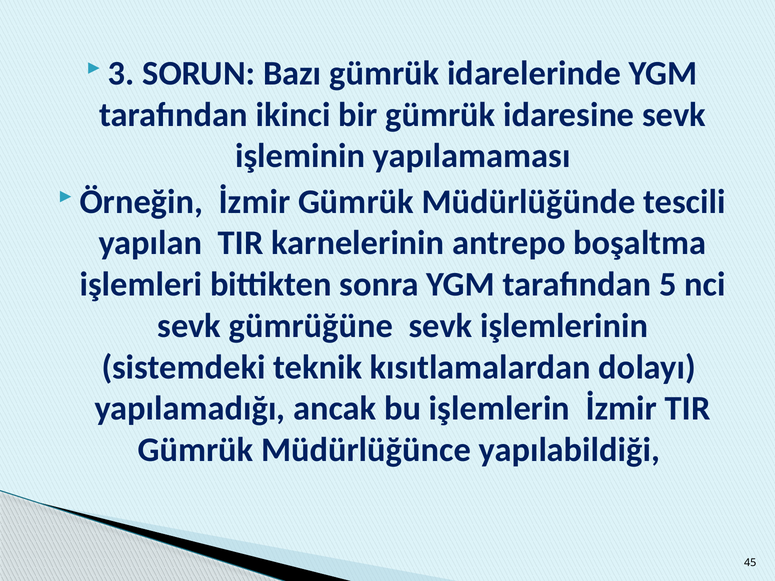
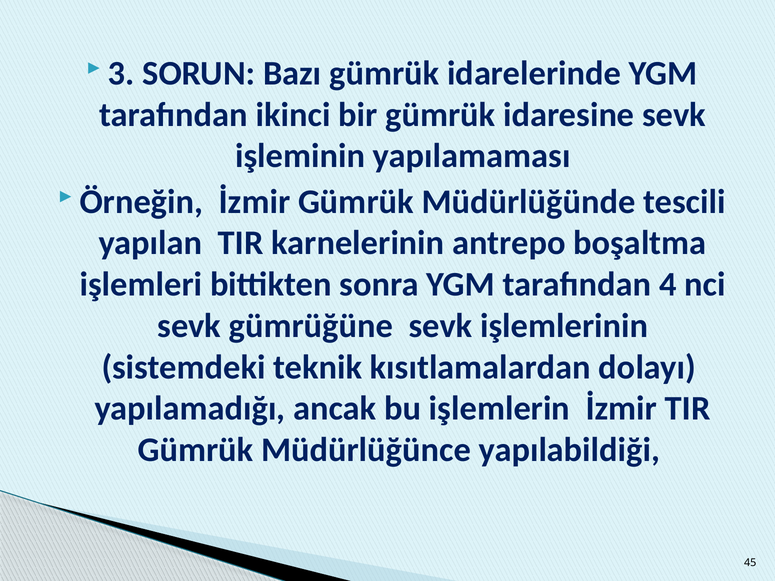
5: 5 -> 4
